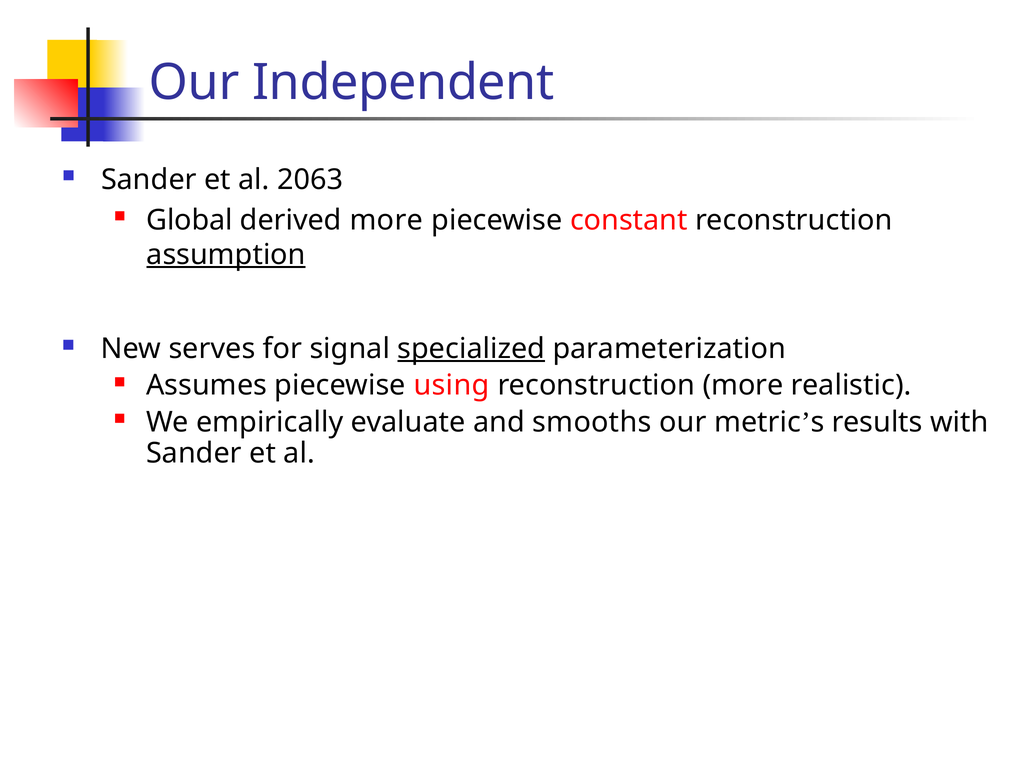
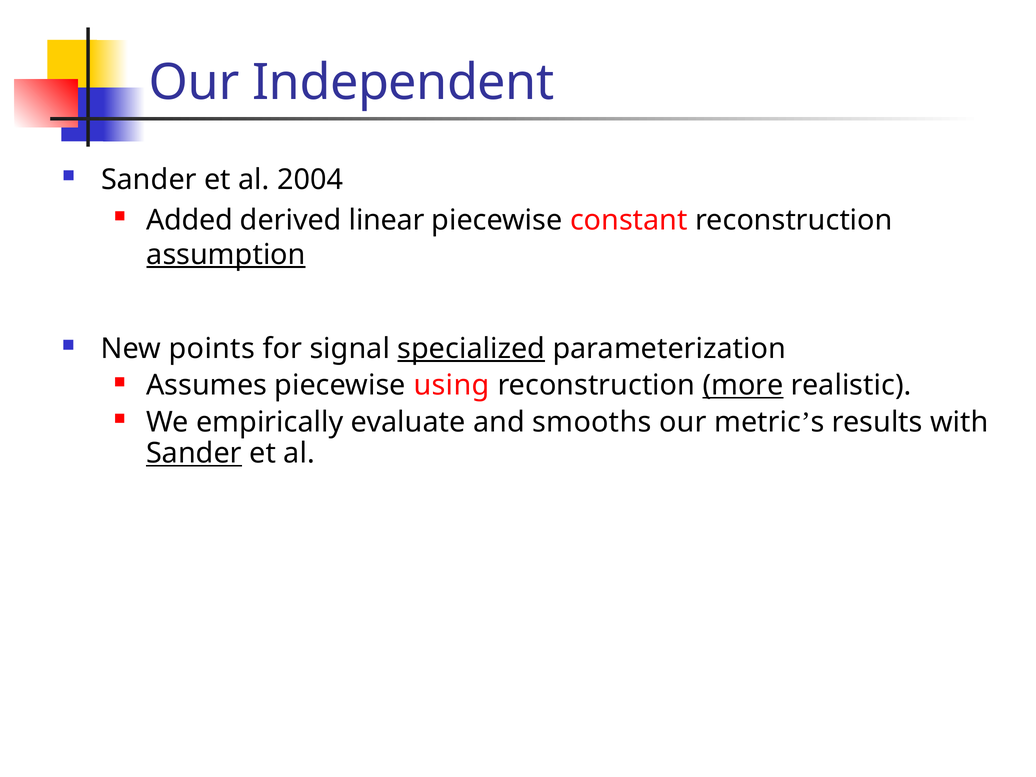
2063: 2063 -> 2004
Global: Global -> Added
derived more: more -> linear
serves: serves -> points
more at (743, 385) underline: none -> present
Sander at (194, 453) underline: none -> present
